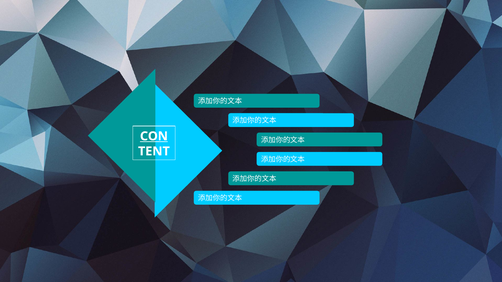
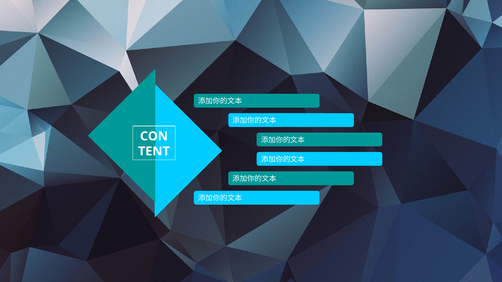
CON underline: present -> none
